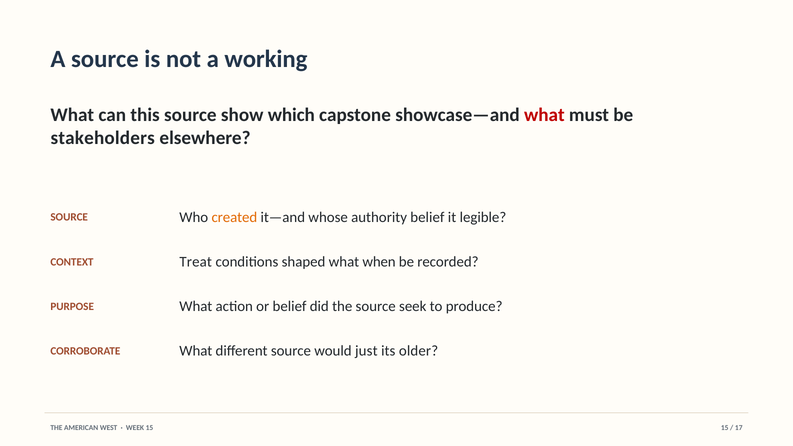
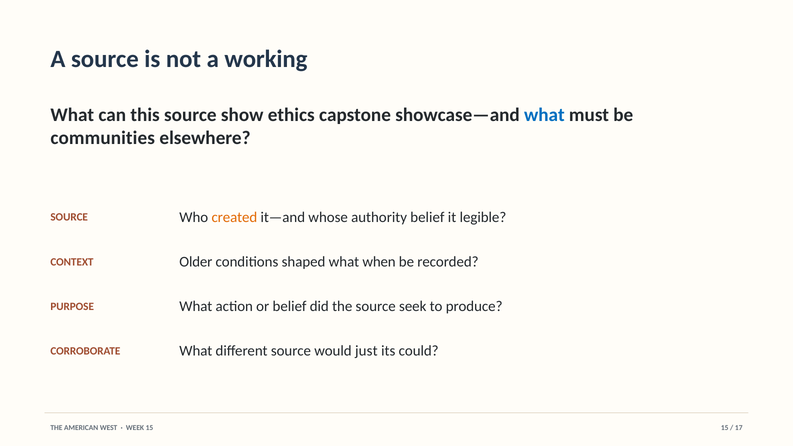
which: which -> ethics
what at (544, 115) colour: red -> blue
stakeholders: stakeholders -> communities
Treat: Treat -> Older
older: older -> could
